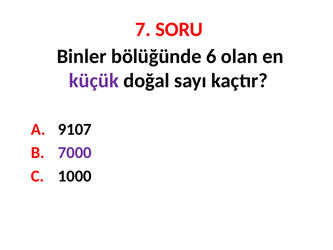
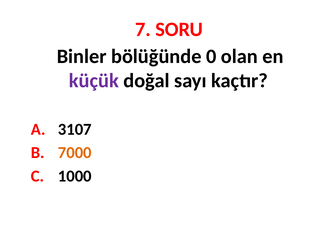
6: 6 -> 0
9107: 9107 -> 3107
7000 colour: purple -> orange
